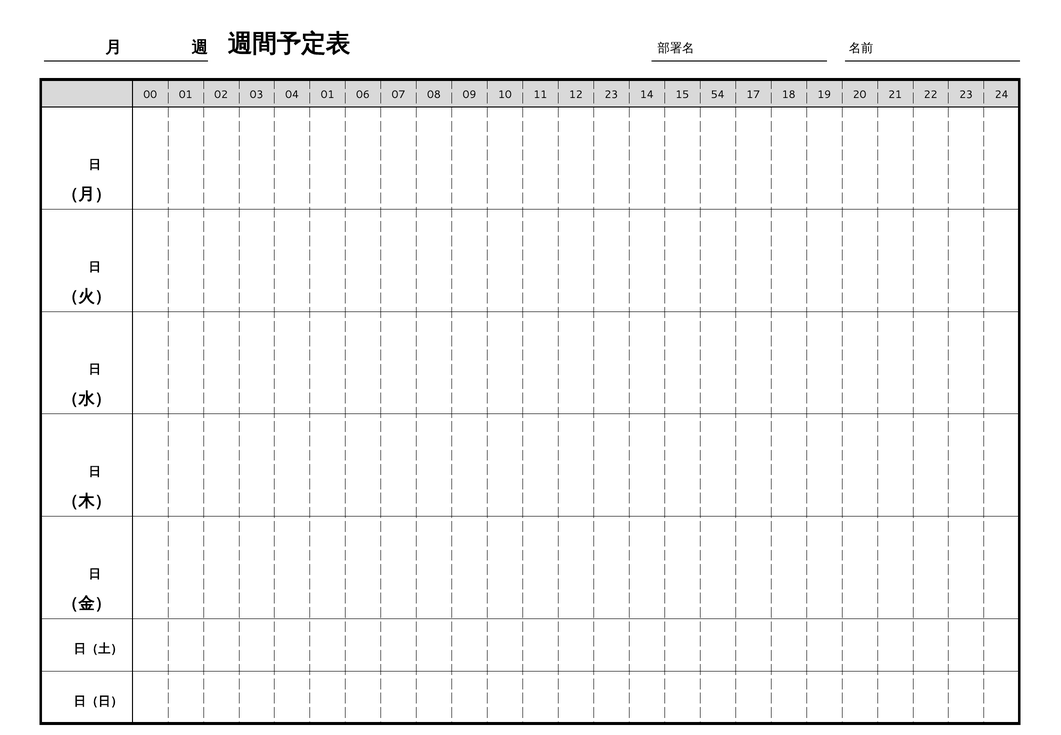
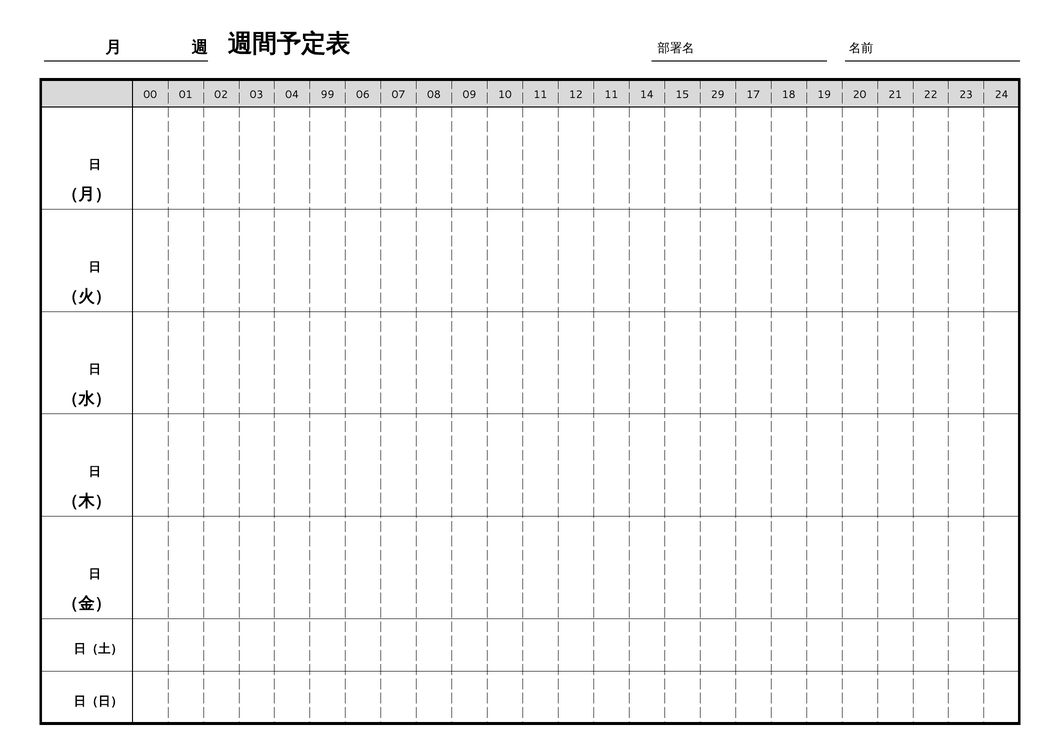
04 01: 01 -> 99
12 23: 23 -> 11
54: 54 -> 29
